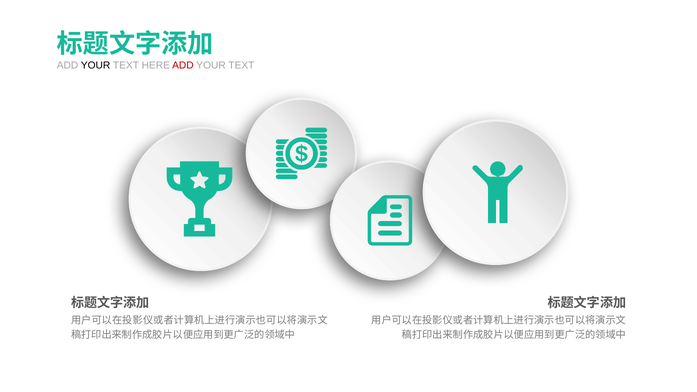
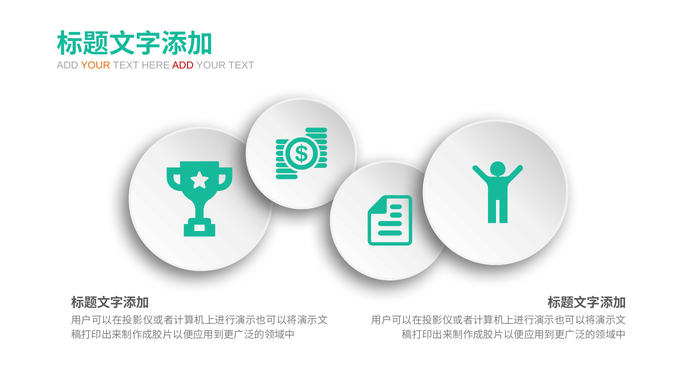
YOUR at (96, 65) colour: black -> orange
